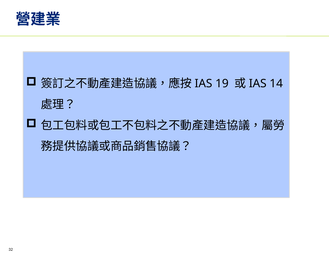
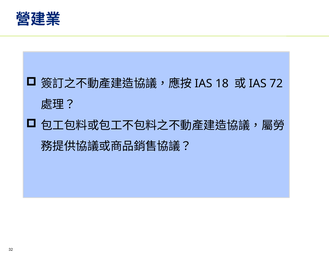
19: 19 -> 18
14: 14 -> 72
